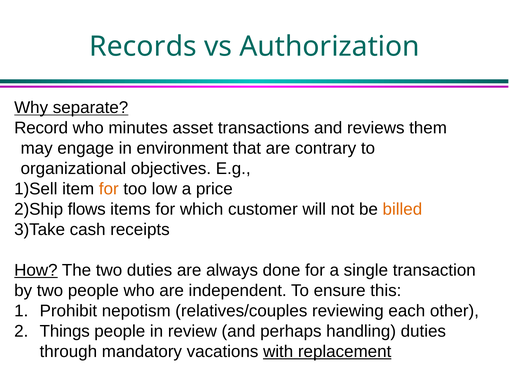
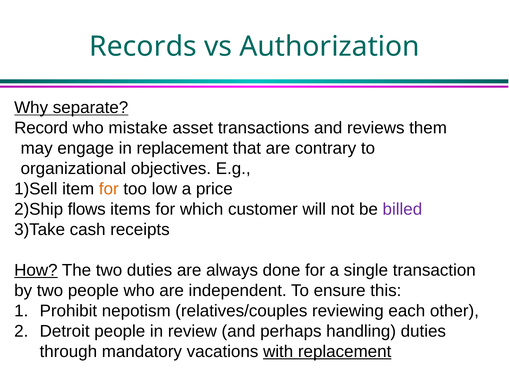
minutes: minutes -> mistake
in environment: environment -> replacement
billed colour: orange -> purple
Things: Things -> Detroit
